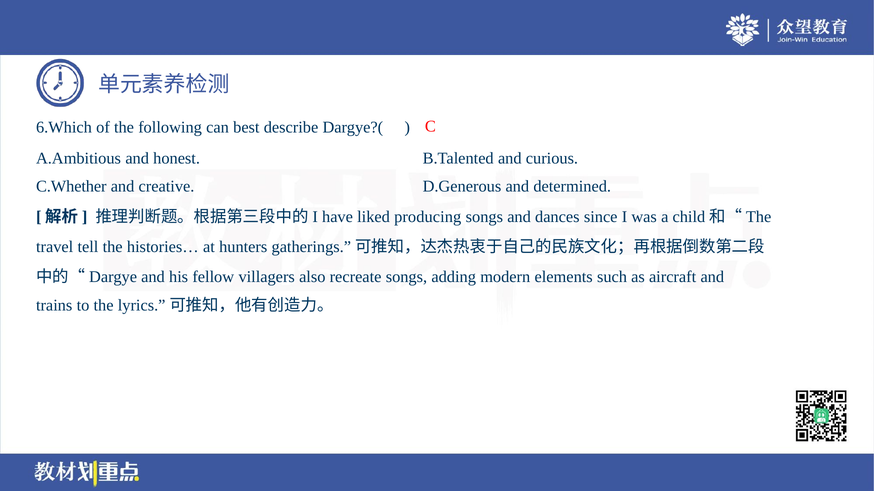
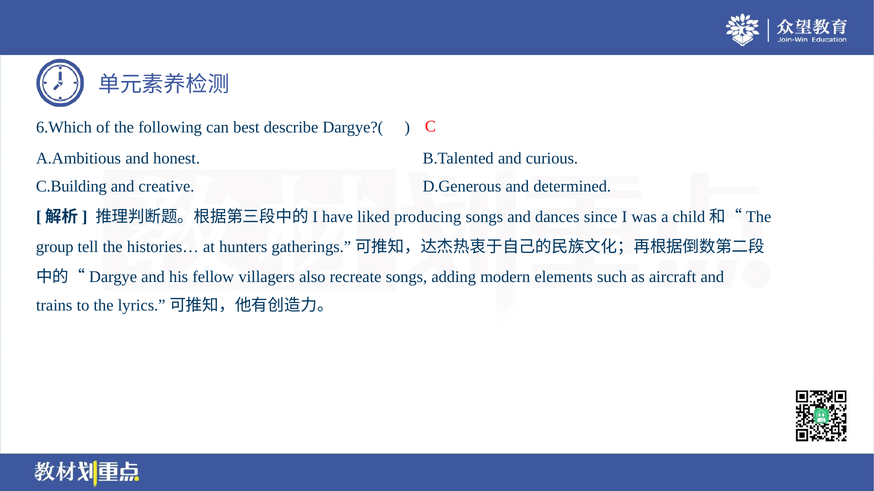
C.Whether: C.Whether -> C.Building
travel: travel -> group
